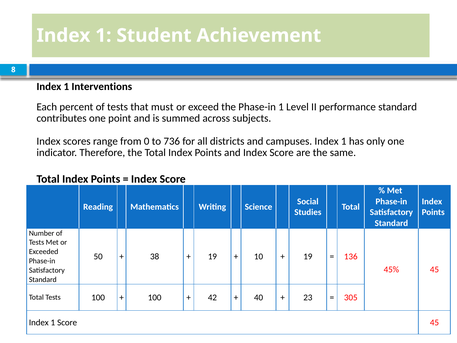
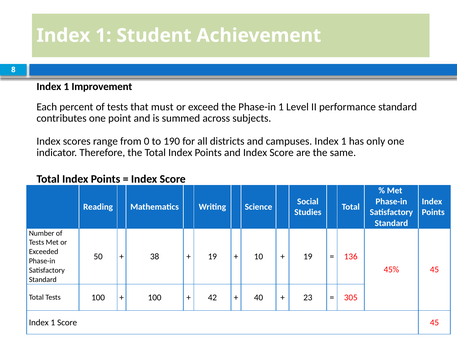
Interventions: Interventions -> Improvement
736: 736 -> 190
